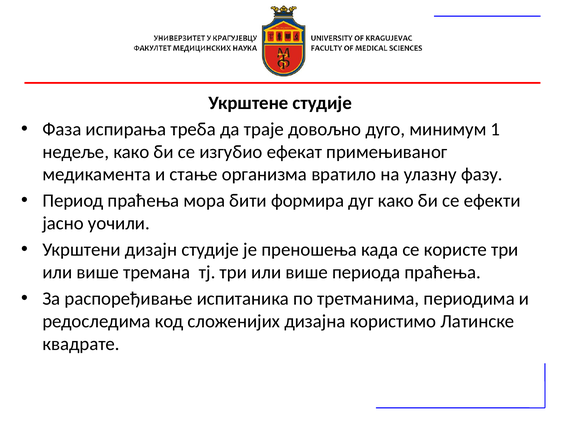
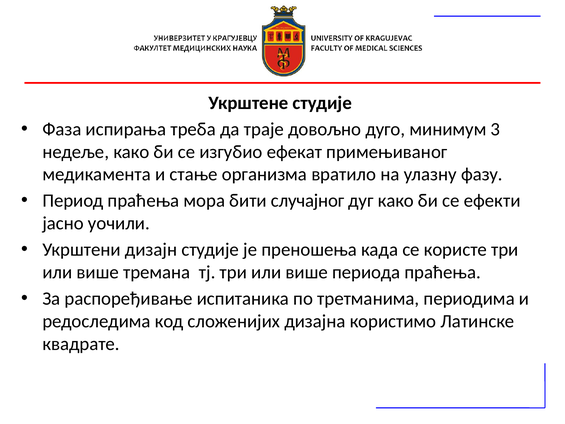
1: 1 -> 3
формира: формира -> случајног
